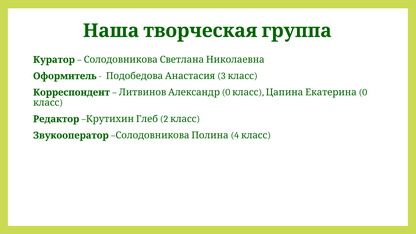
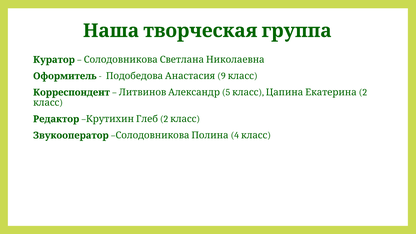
3: 3 -> 9
0 at (226, 92): 0 -> 5
0 at (363, 92): 0 -> 2
